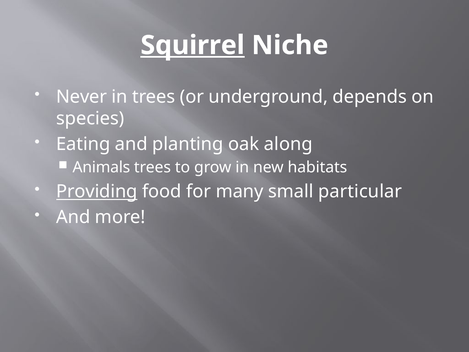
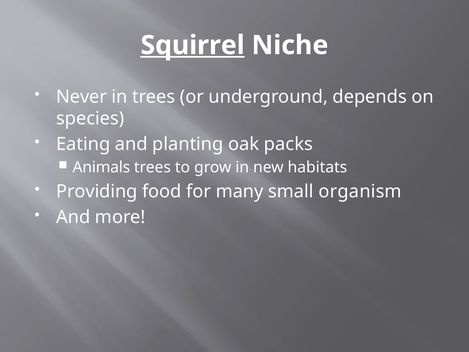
along: along -> packs
Providing underline: present -> none
particular: particular -> organism
